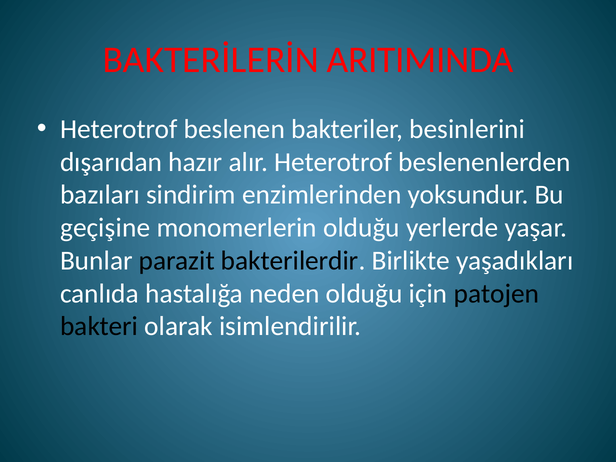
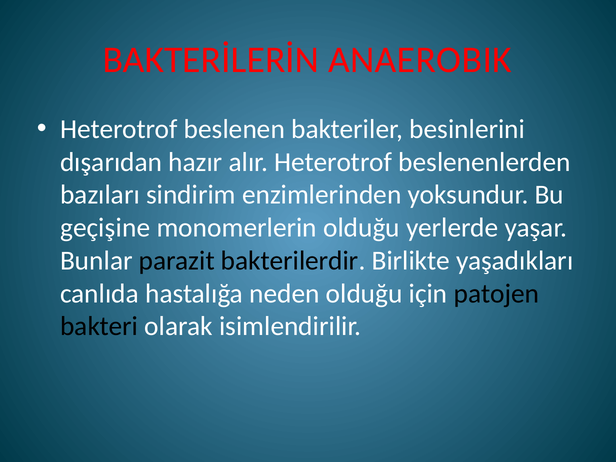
ARITIMINDA: ARITIMINDA -> ANAEROBIK
